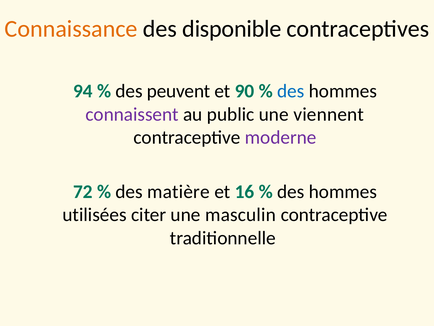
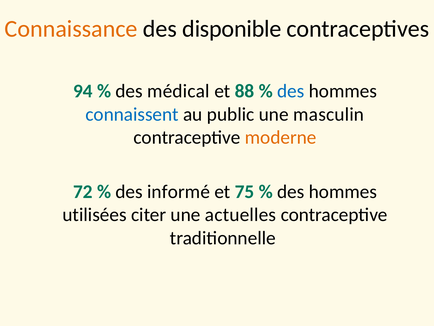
peuvent: peuvent -> médical
90: 90 -> 88
connaissent colour: purple -> blue
viennent: viennent -> masculin
moderne colour: purple -> orange
matière: matière -> informé
16: 16 -> 75
masculin: masculin -> actuelles
